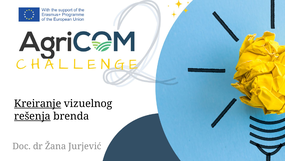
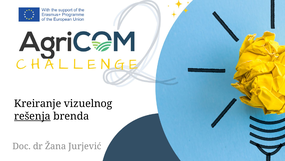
Kreiranje underline: present -> none
